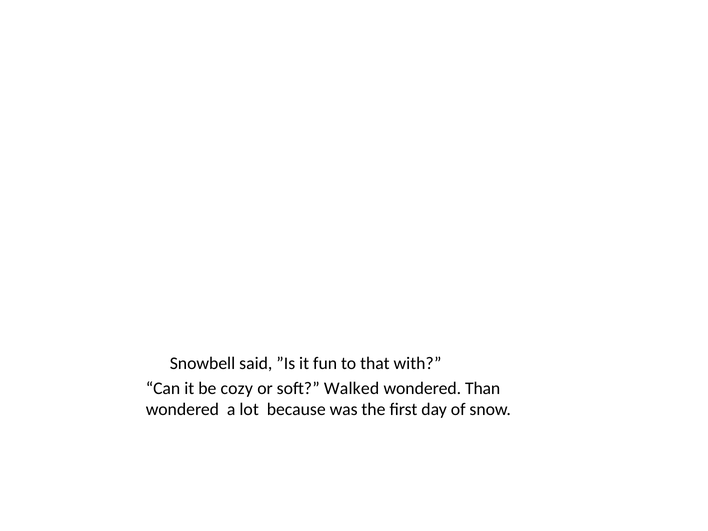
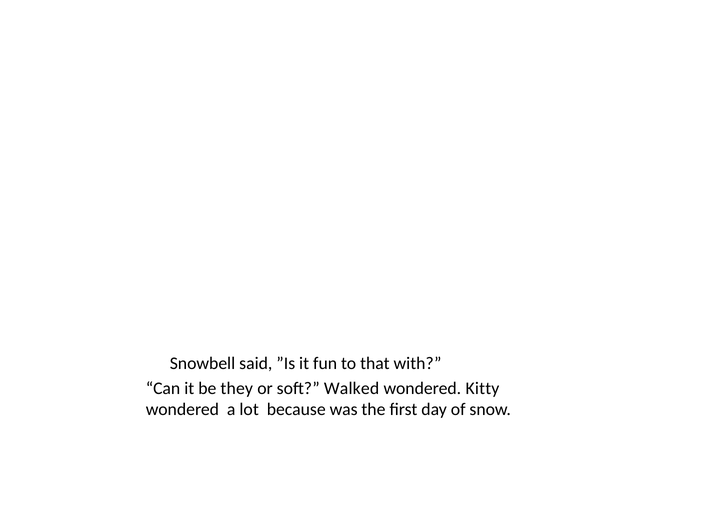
cozy: cozy -> they
Than: Than -> Kitty
